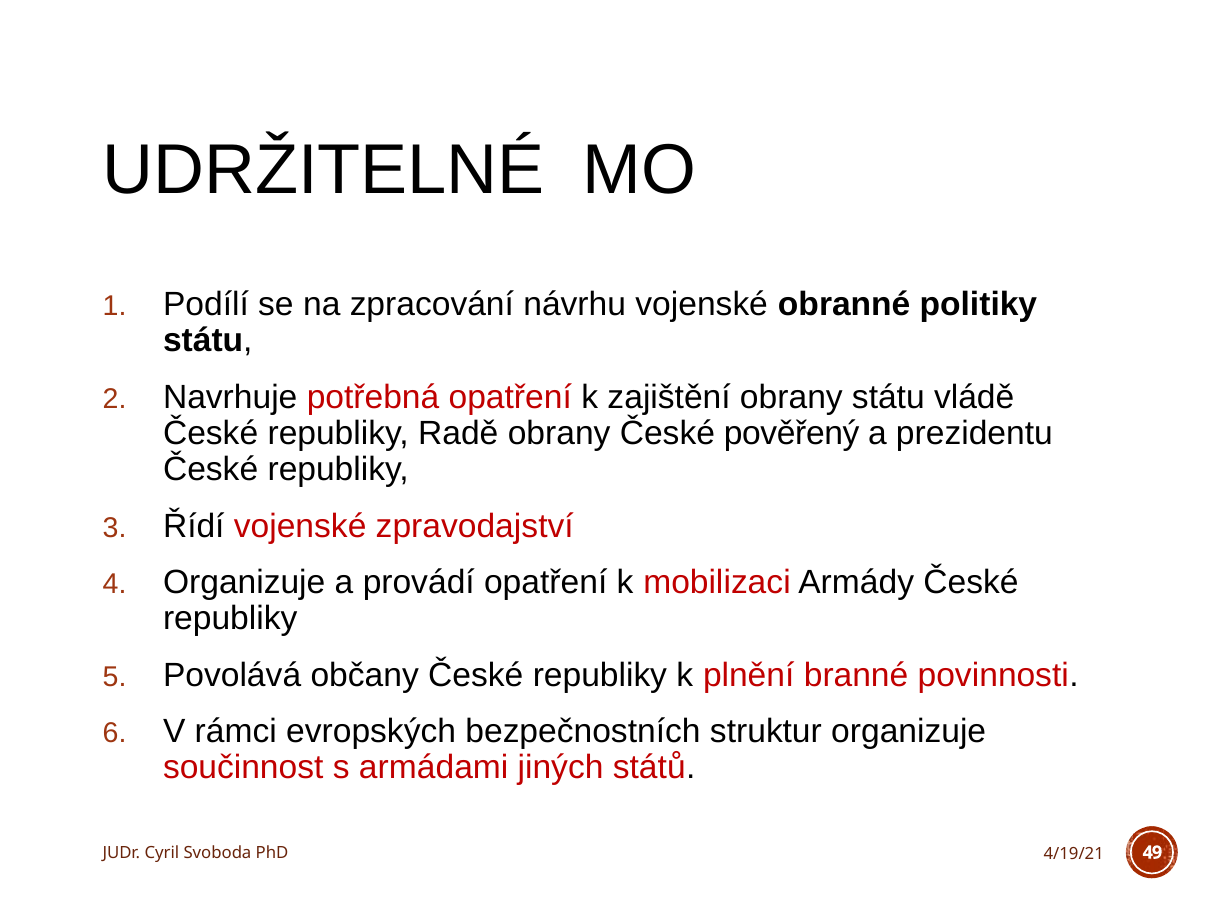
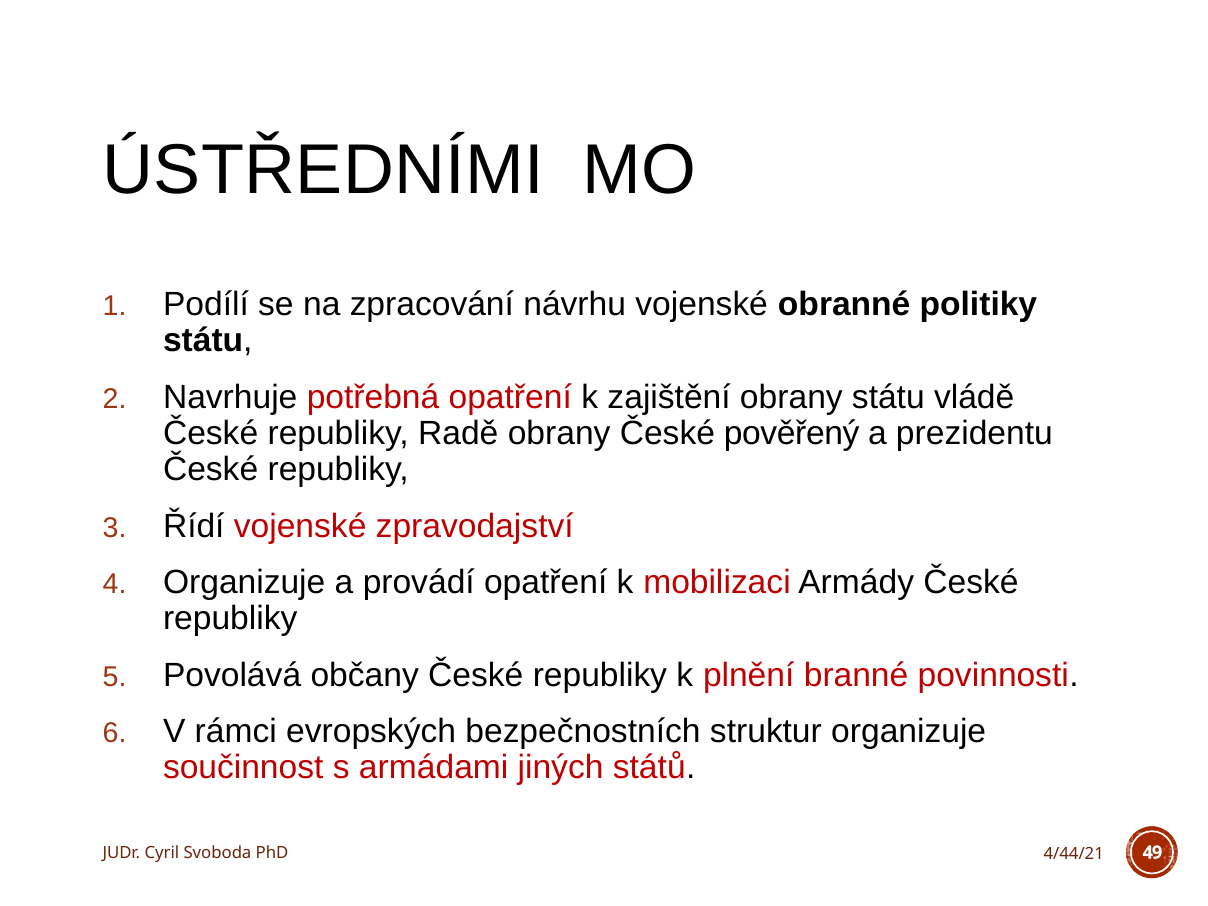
UDRŽITELNÉ: UDRŽITELNÉ -> ÚSTŘEDNÍMI
4/19/21: 4/19/21 -> 4/44/21
